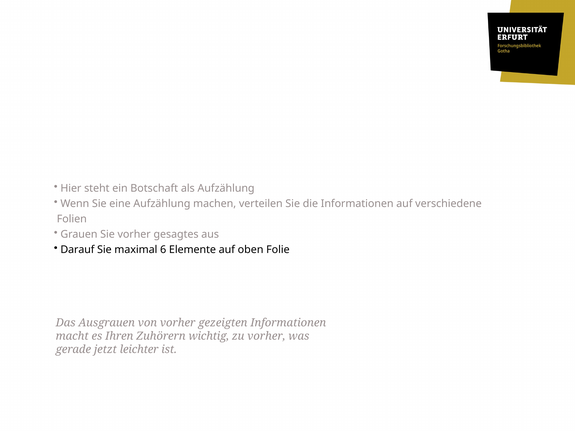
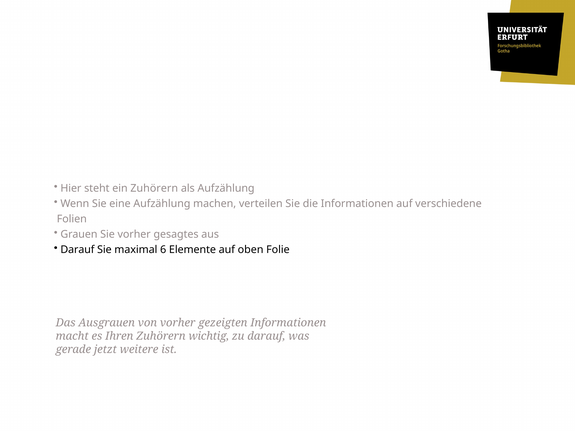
ein Botschaft: Botschaft -> Zuhörern
zu vorher: vorher -> darauf
leichter: leichter -> weitere
